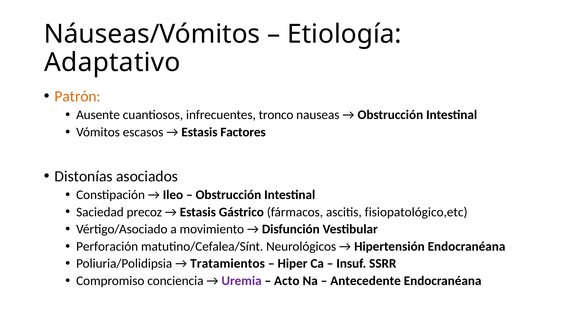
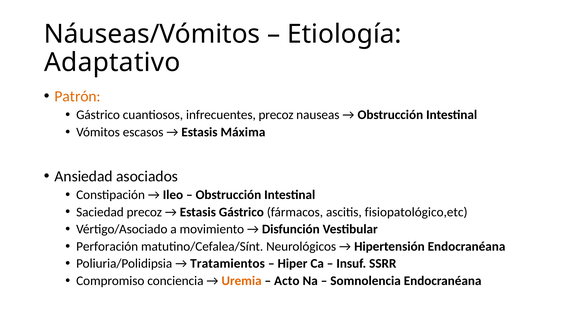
Ausente at (98, 115): Ausente -> Gástrico
infrecuentes tronco: tronco -> precoz
Factores: Factores -> Máxima
Distonías: Distonías -> Ansiedad
Uremia colour: purple -> orange
Antecedente: Antecedente -> Somnolencia
